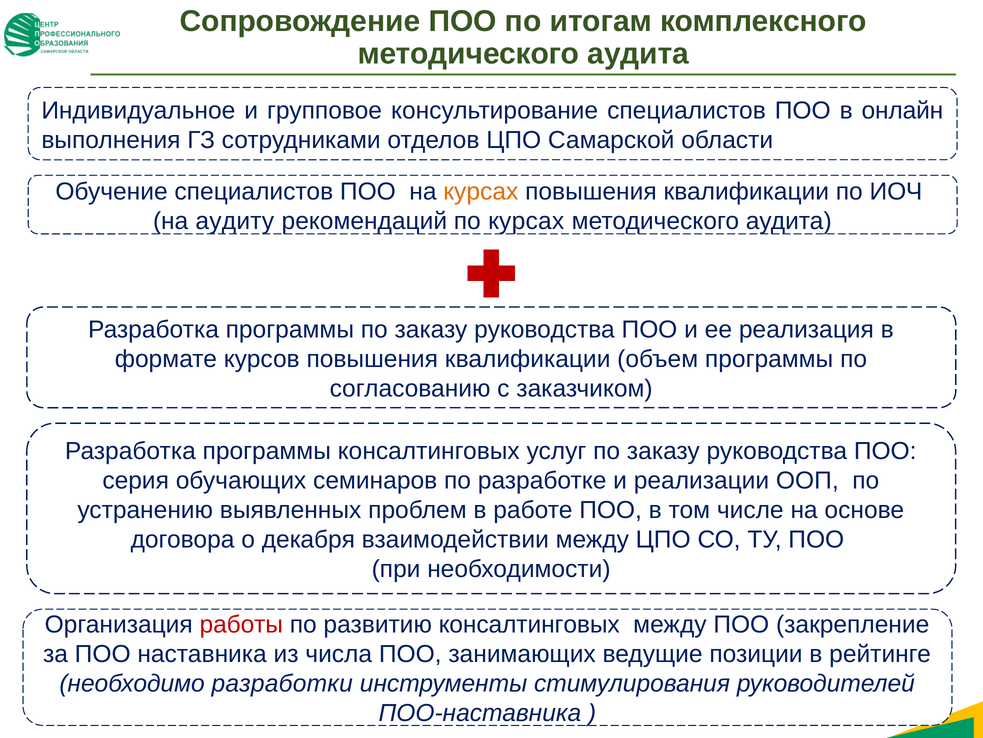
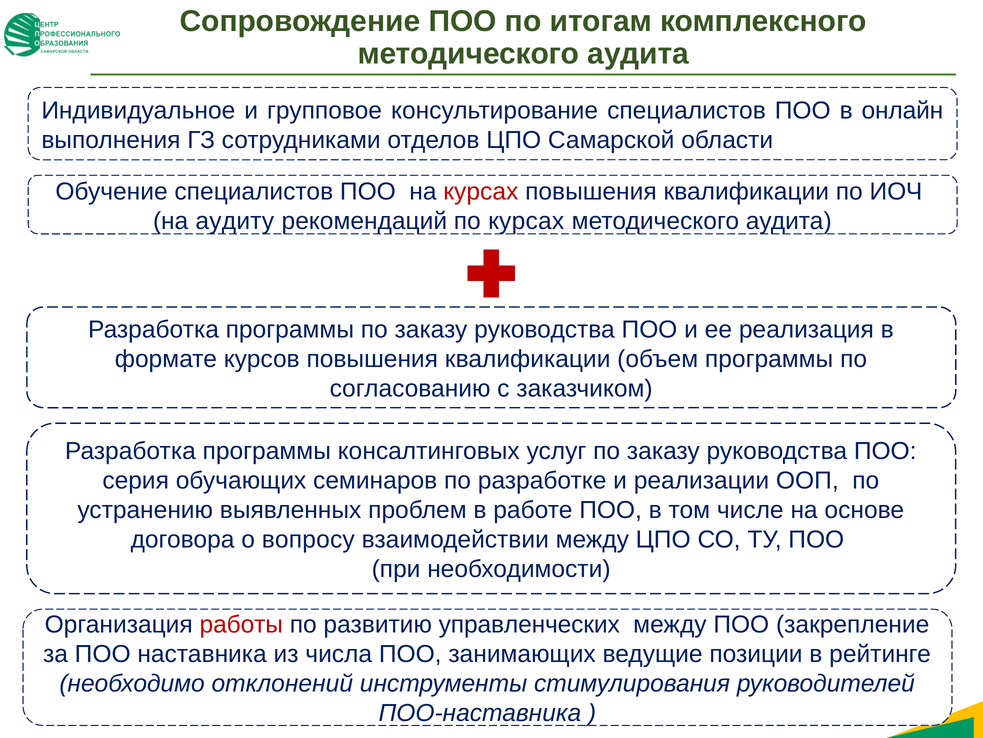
курсах at (481, 191) colour: orange -> red
декабря: декабря -> вопросу
развитию консалтинговых: консалтинговых -> управленческих
разработки: разработки -> отклонений
